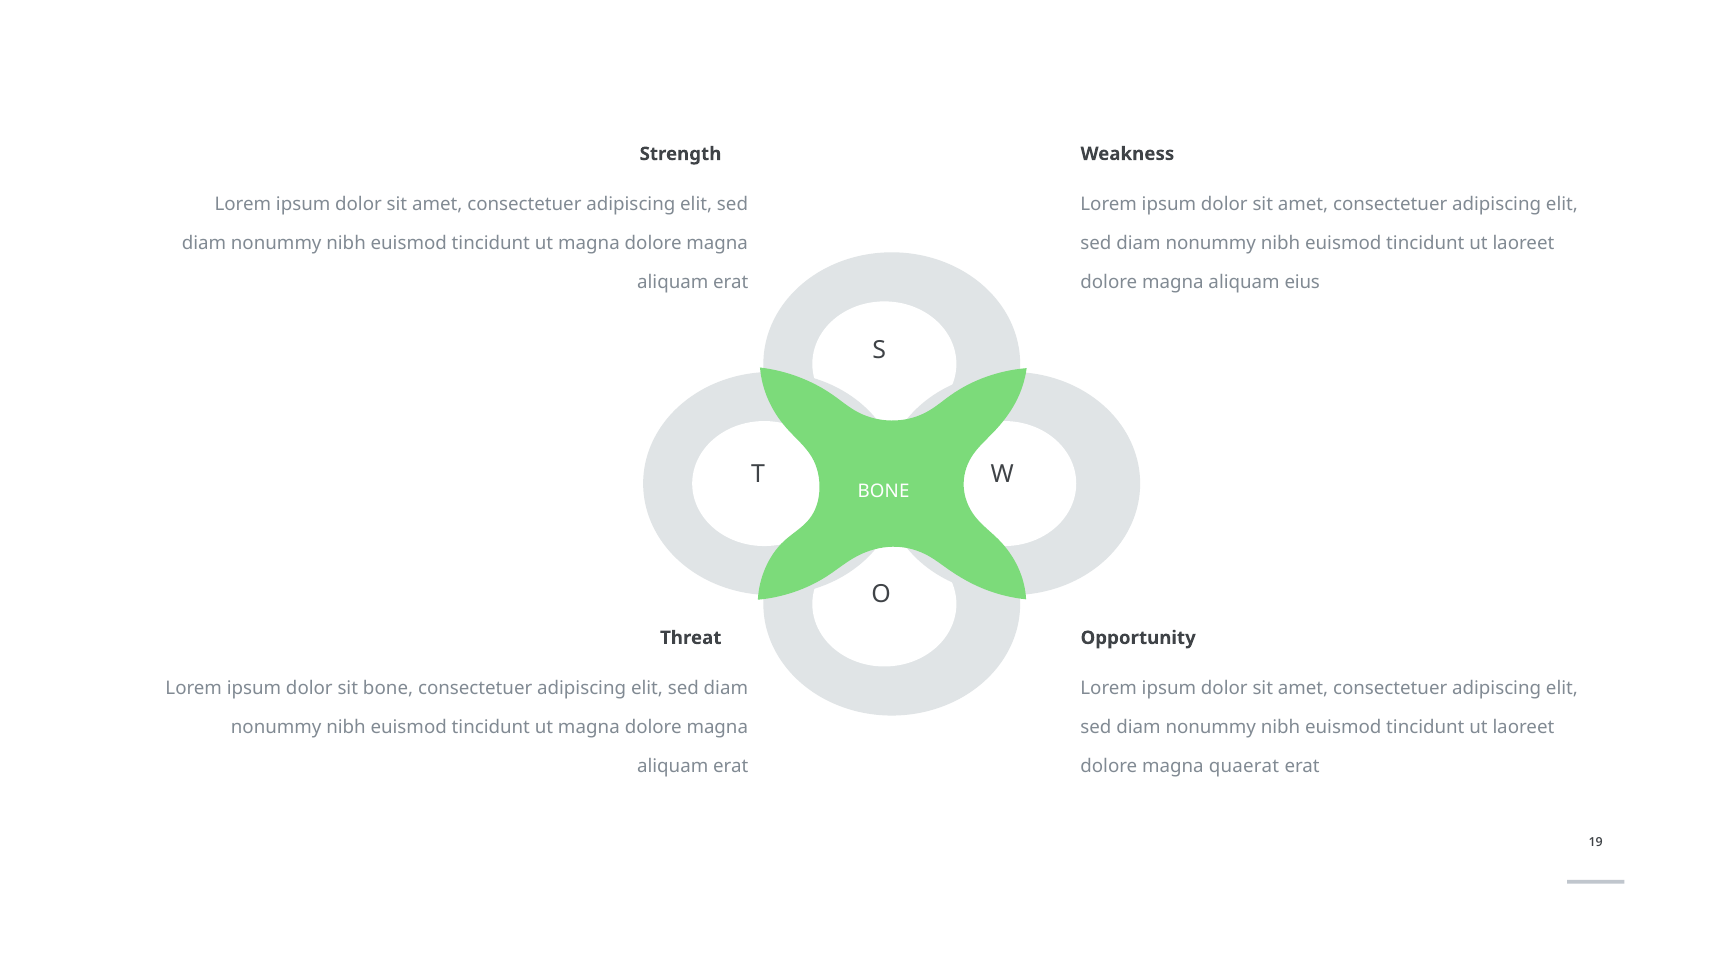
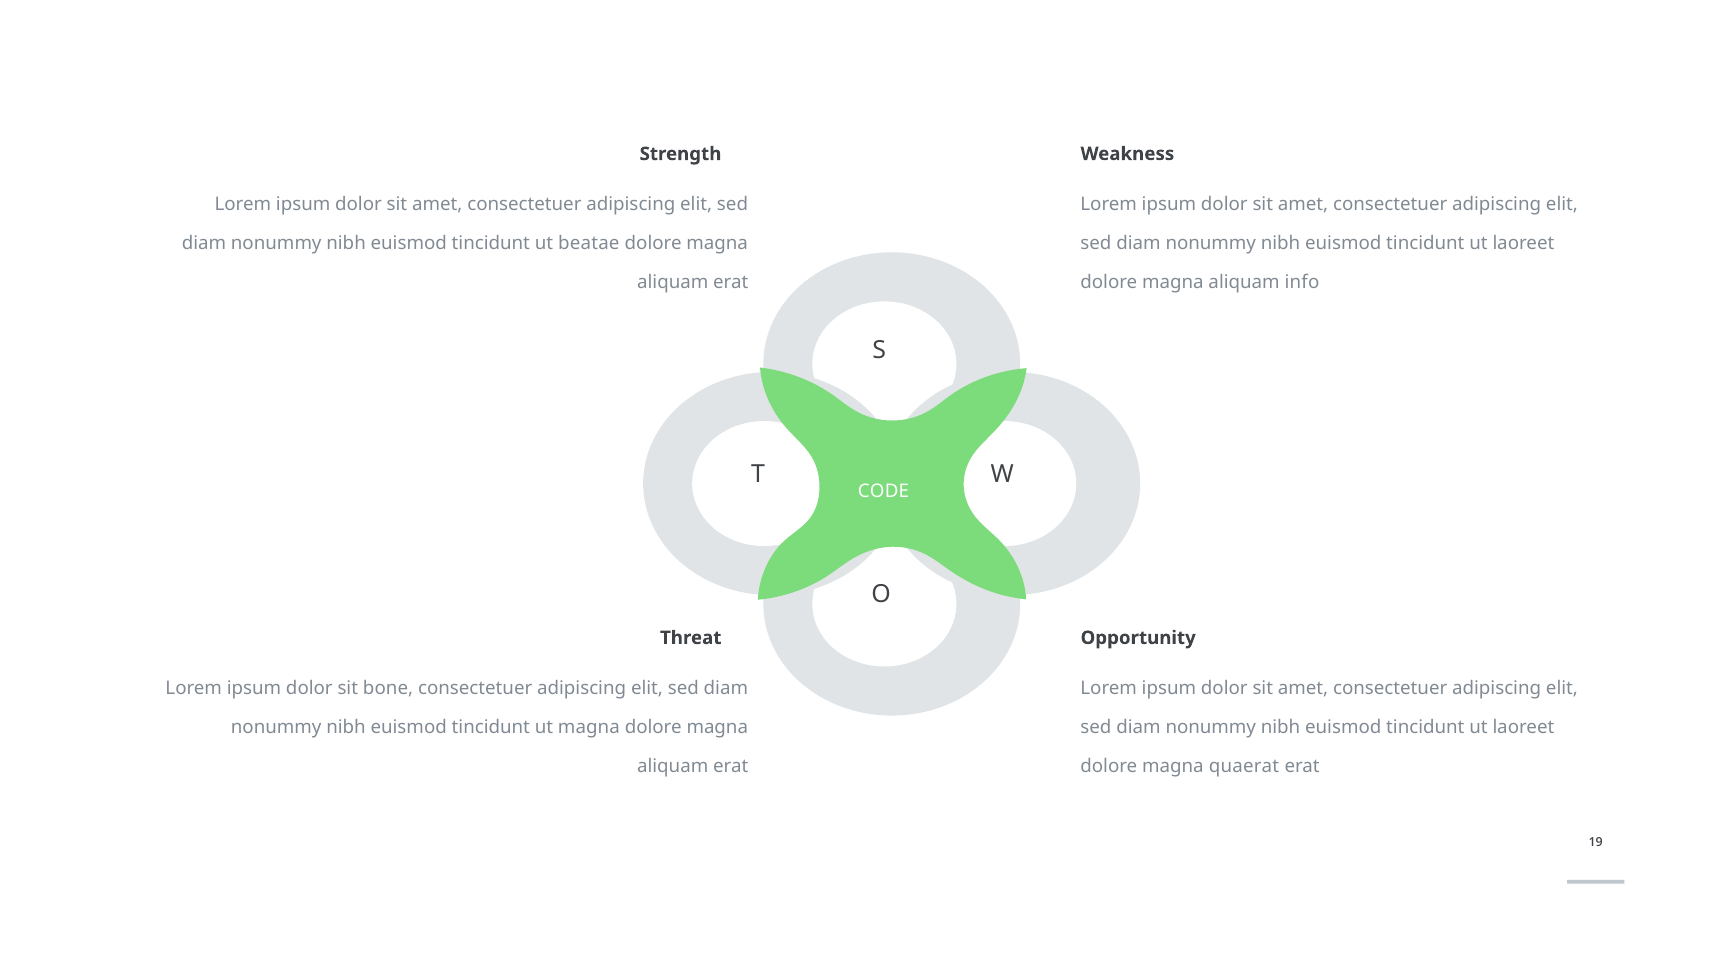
magna at (589, 244): magna -> beatae
eius: eius -> info
BONE at (884, 492): BONE -> CODE
